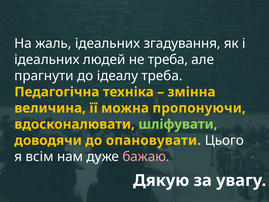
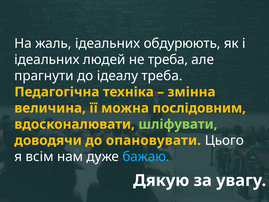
згадування: згадування -> обдурюють
пропонуючи: пропонуючи -> послідовним
бажаю colour: pink -> light blue
